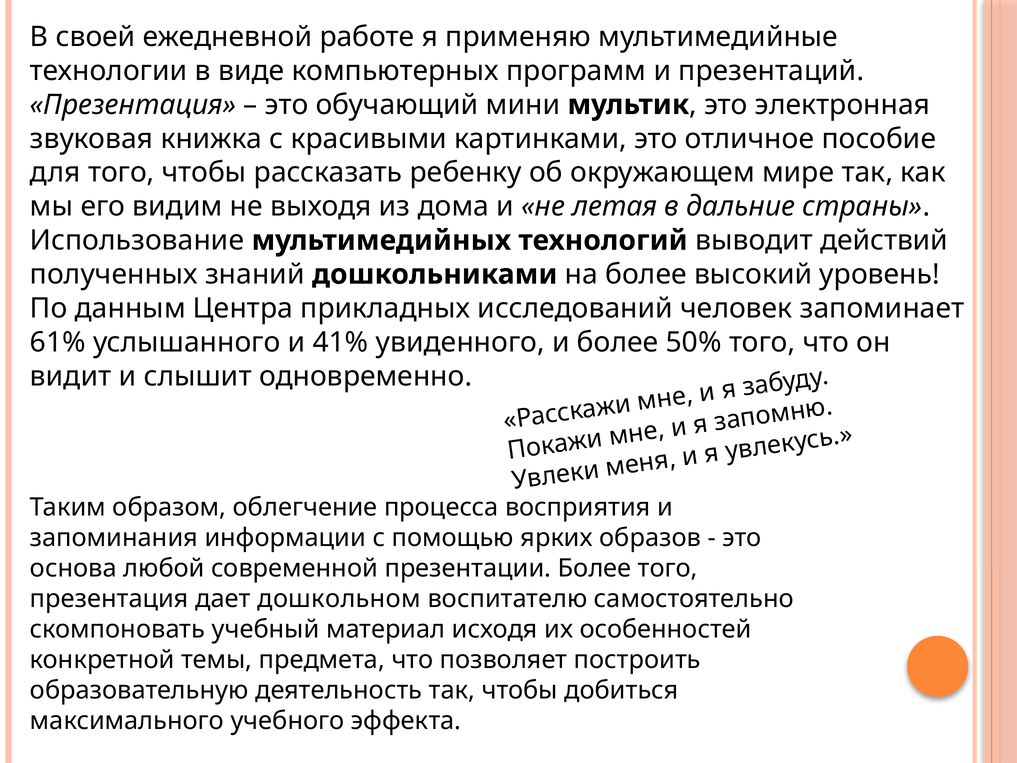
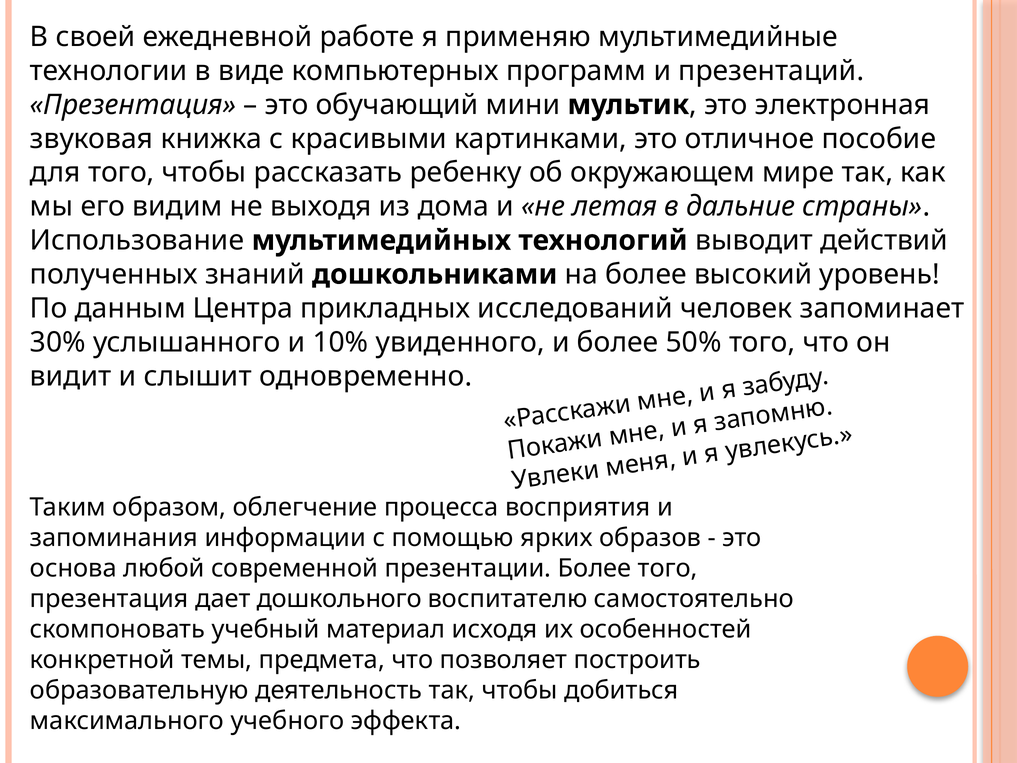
61%: 61% -> 30%
41%: 41% -> 10%
дошкольном: дошкольном -> дошкольного
